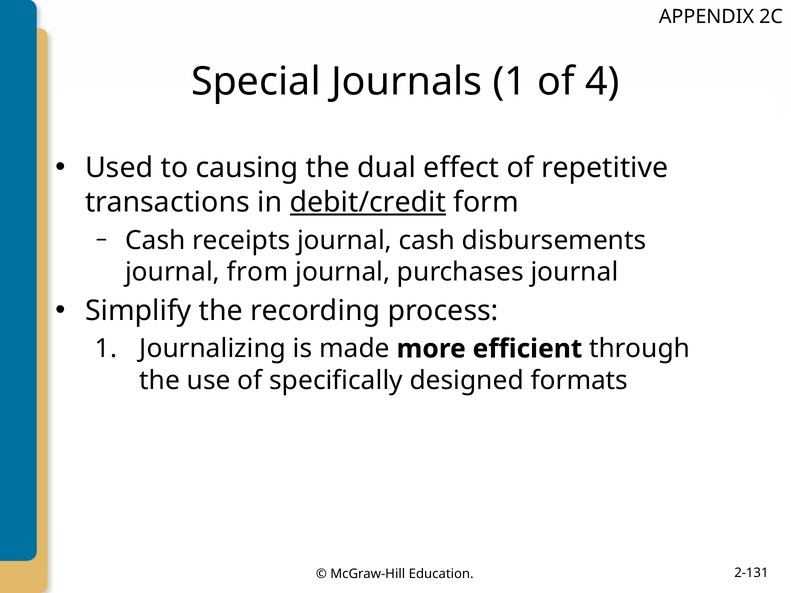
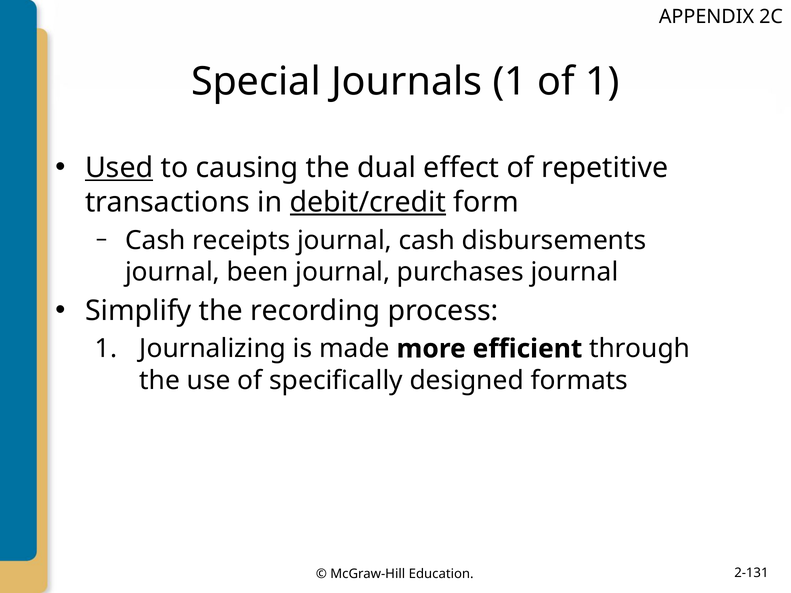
of 4: 4 -> 1
Used underline: none -> present
from: from -> been
